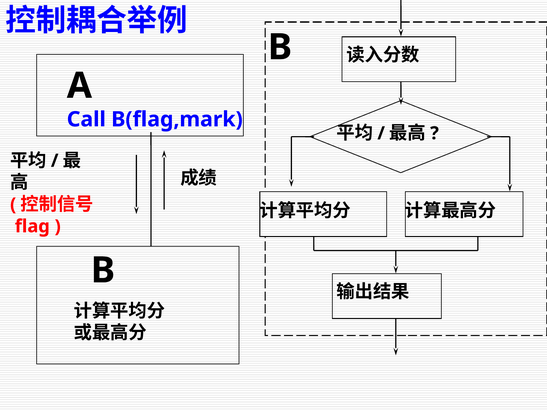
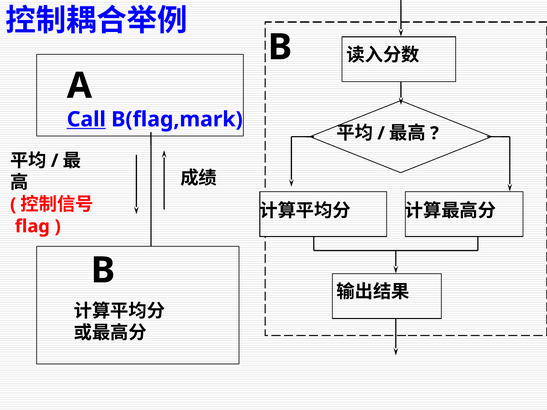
Call underline: none -> present
